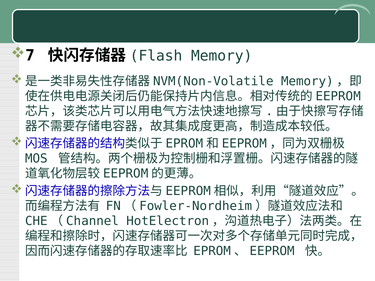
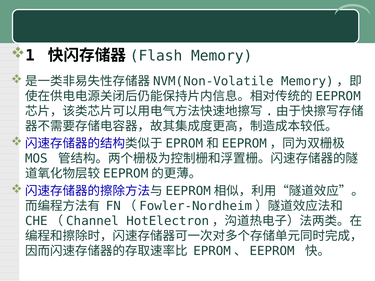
7: 7 -> 1
